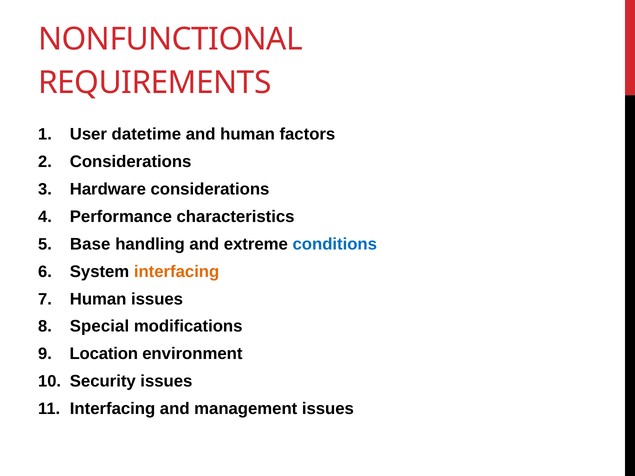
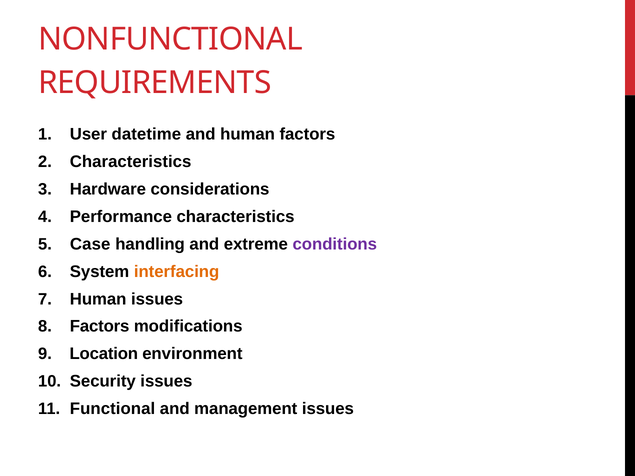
Considerations at (131, 162): Considerations -> Characteristics
Base: Base -> Case
conditions colour: blue -> purple
Special at (99, 327): Special -> Factors
Interfacing at (113, 409): Interfacing -> Functional
